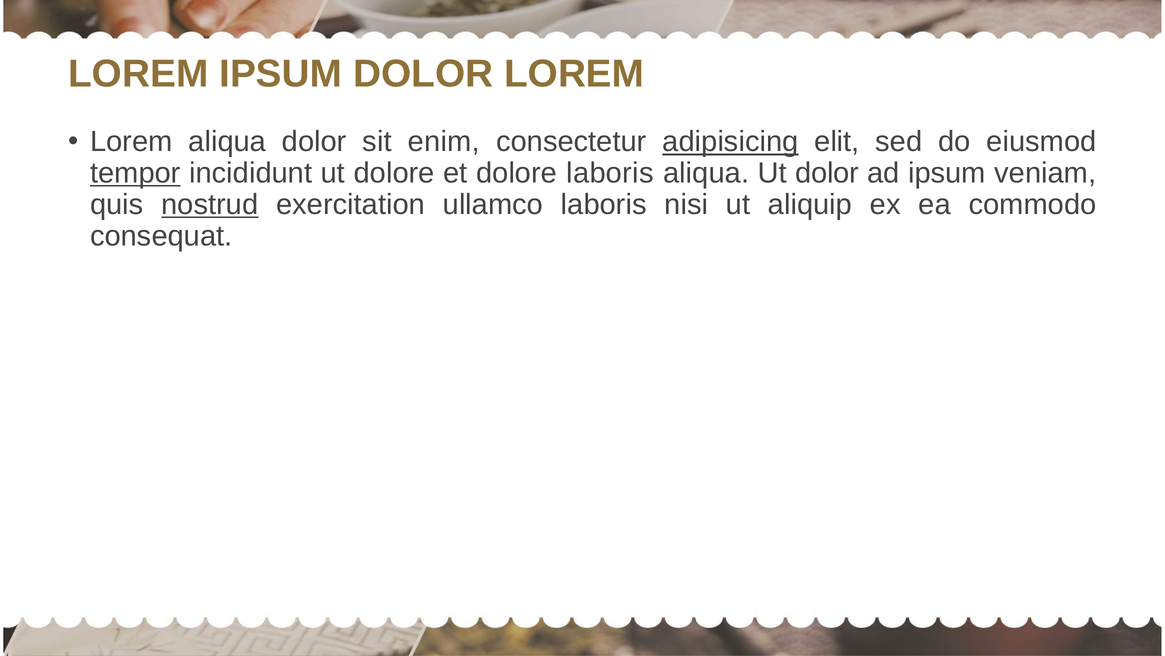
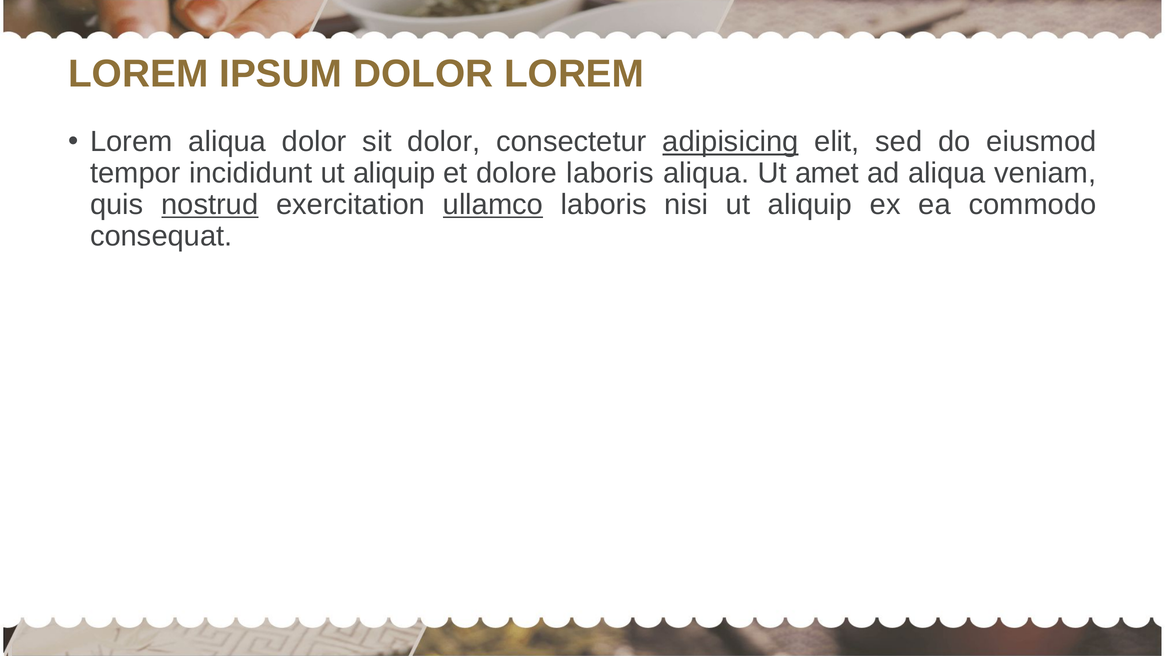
sit enim: enim -> dolor
tempor underline: present -> none
incididunt ut dolore: dolore -> aliquip
Ut dolor: dolor -> amet
ad ipsum: ipsum -> aliqua
ullamco underline: none -> present
